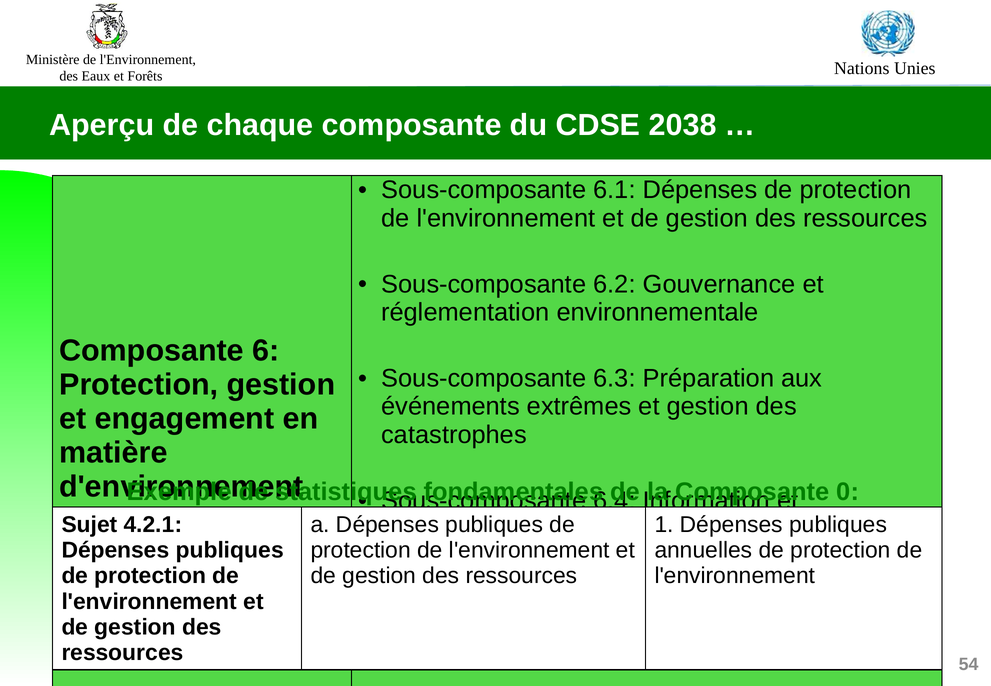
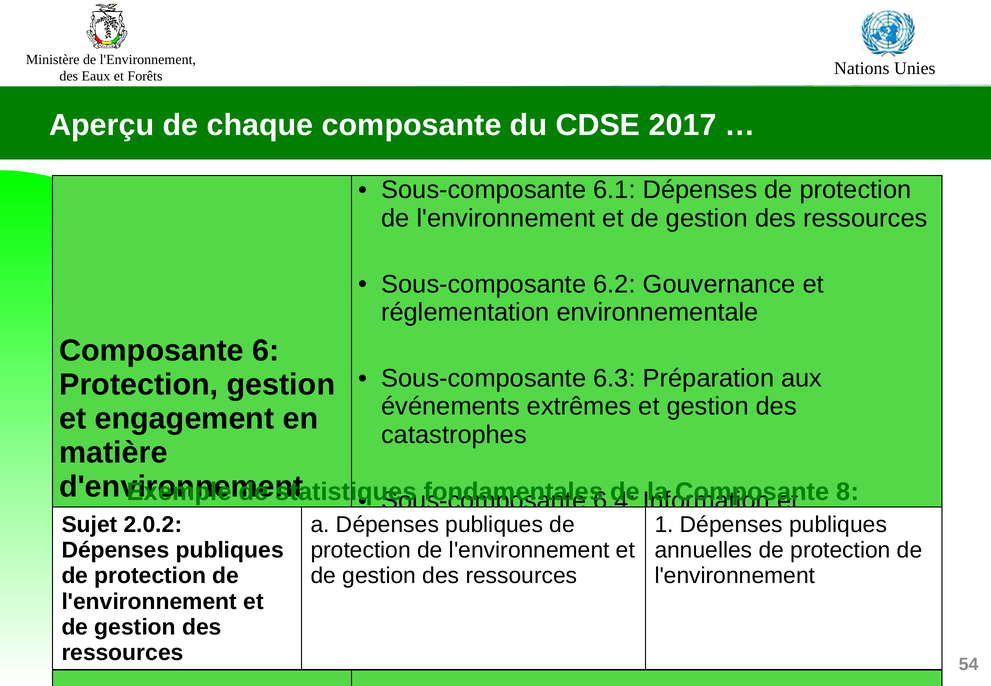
2038: 2038 -> 2017
0: 0 -> 8
4.2.1: 4.2.1 -> 2.0.2
